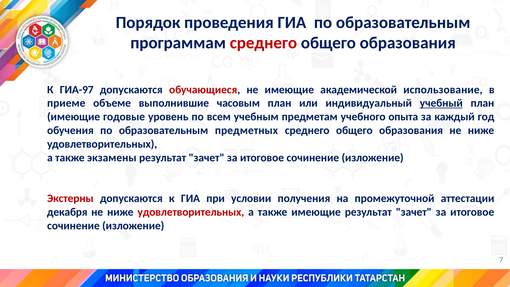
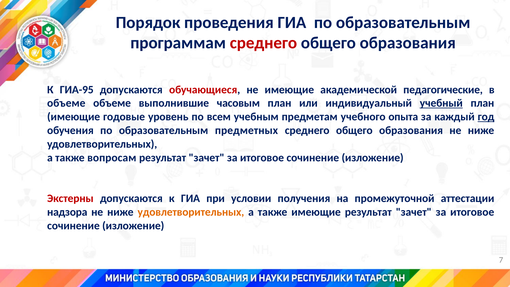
ГИА-97: ГИА-97 -> ГИА-95
использование: использование -> педагогические
приеме at (66, 103): приеме -> объеме
год underline: none -> present
экзамены: экзамены -> вопросам
декабря: декабря -> надзора
удовлетворительных at (191, 212) colour: red -> orange
